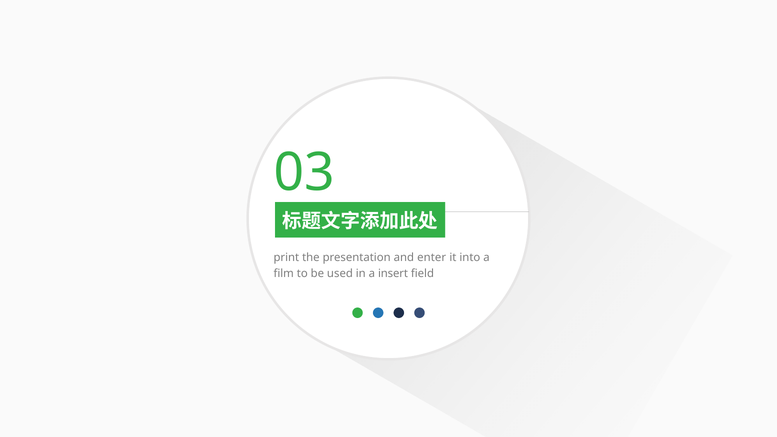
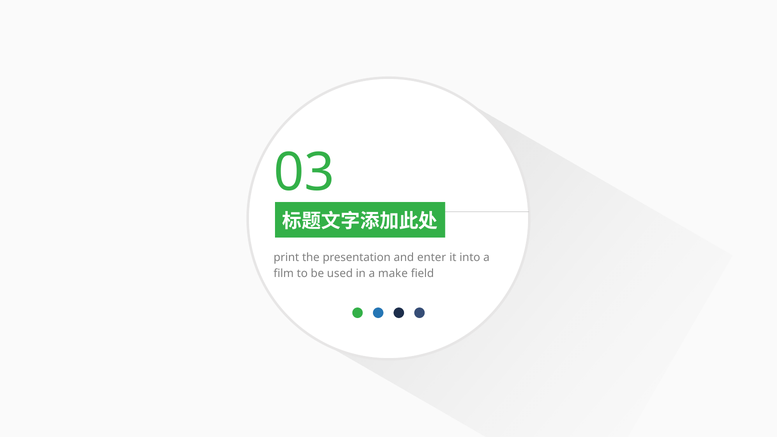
insert: insert -> make
